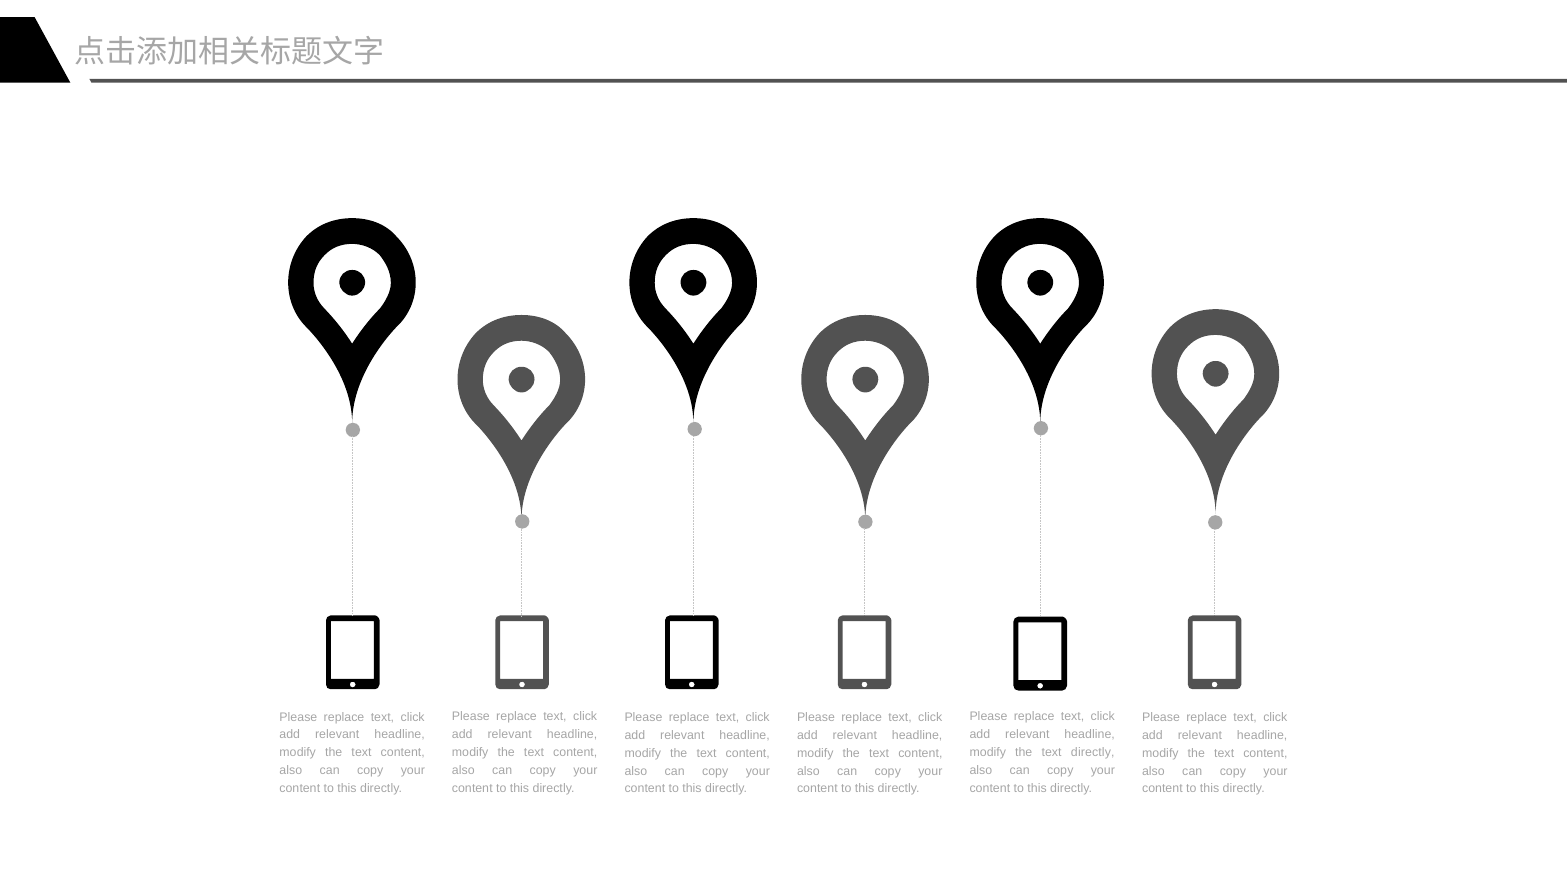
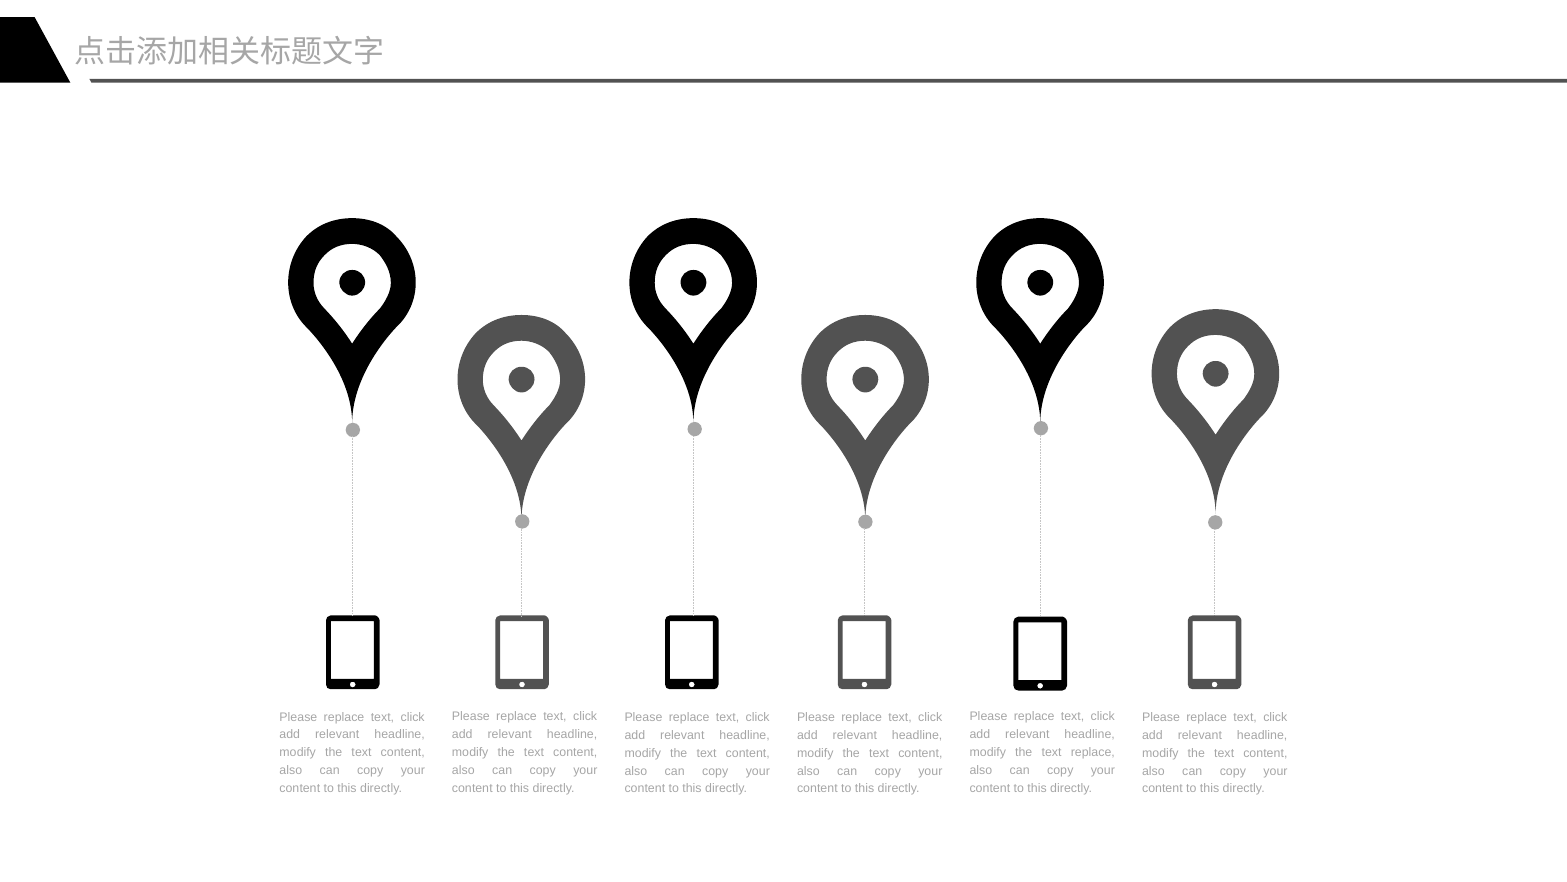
text directly: directly -> replace
